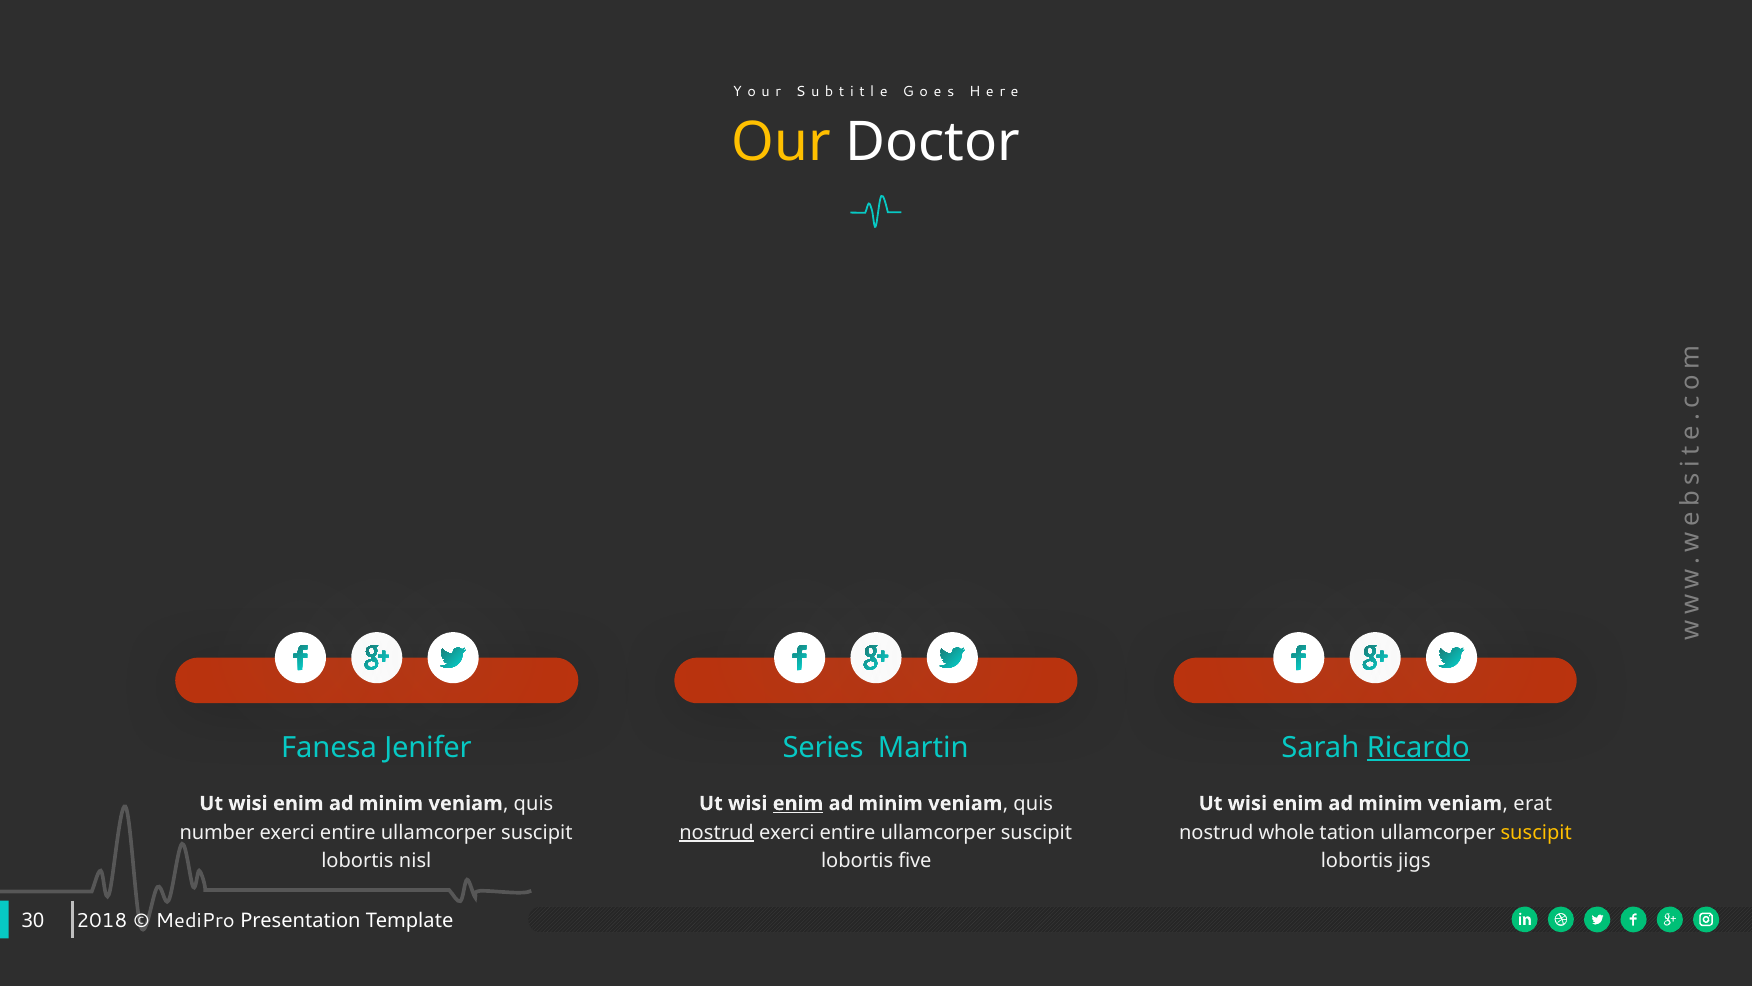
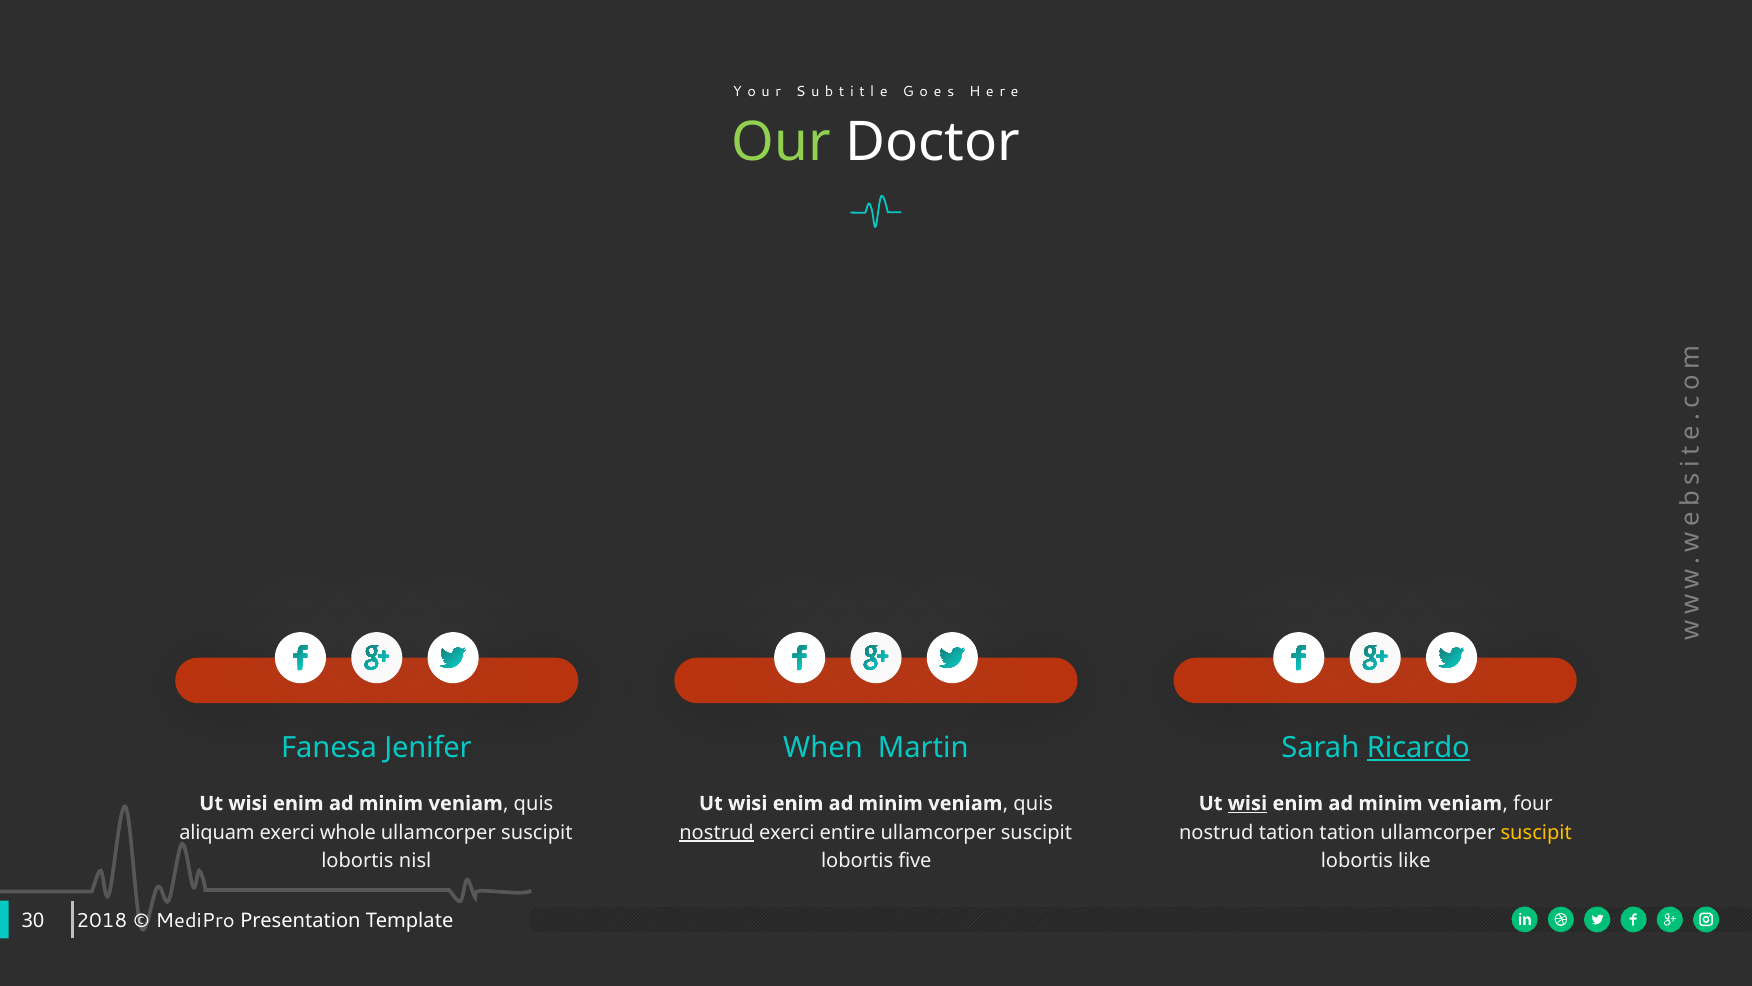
Our colour: yellow -> light green
Series: Series -> When
enim at (798, 803) underline: present -> none
wisi at (1247, 803) underline: none -> present
erat: erat -> four
number: number -> aliquam
entire at (348, 832): entire -> whole
nostrud whole: whole -> tation
jigs: jigs -> like
